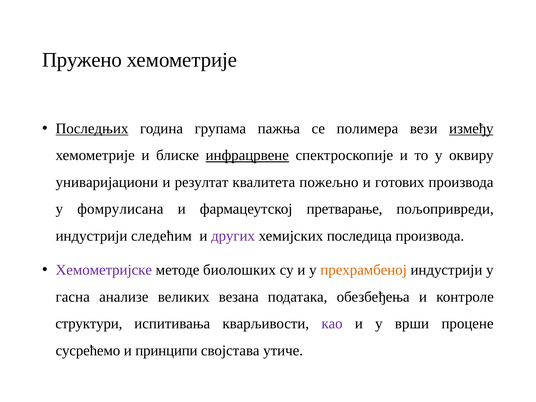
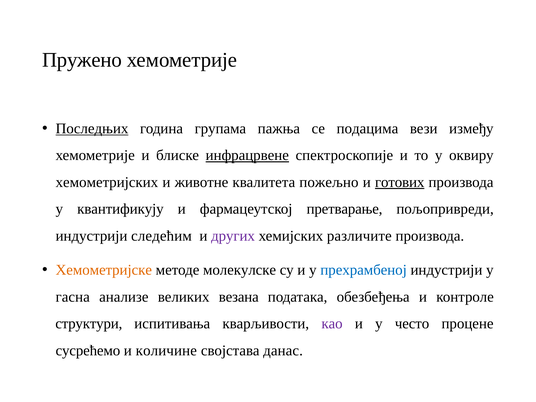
полимера: полимера -> подацима
између underline: present -> none
униваријациони: униваријациони -> хемометријских
резултат: резултат -> животне
готових underline: none -> present
фомрулисана: фомрулисана -> квантификују
последица: последица -> различите
Хемометријске colour: purple -> orange
биолoшких: биолoшких -> молекулске
прехрамбеној colour: orange -> blue
врши: врши -> често
принципи: принципи -> количине
утиче: утиче -> данас
